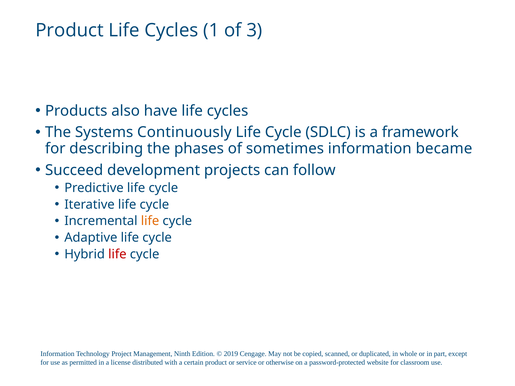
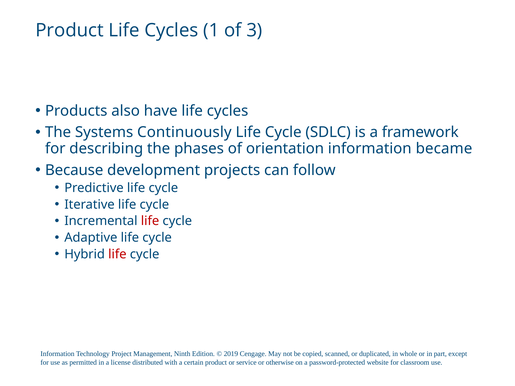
sometimes: sometimes -> orientation
Succeed: Succeed -> Because
life at (150, 221) colour: orange -> red
